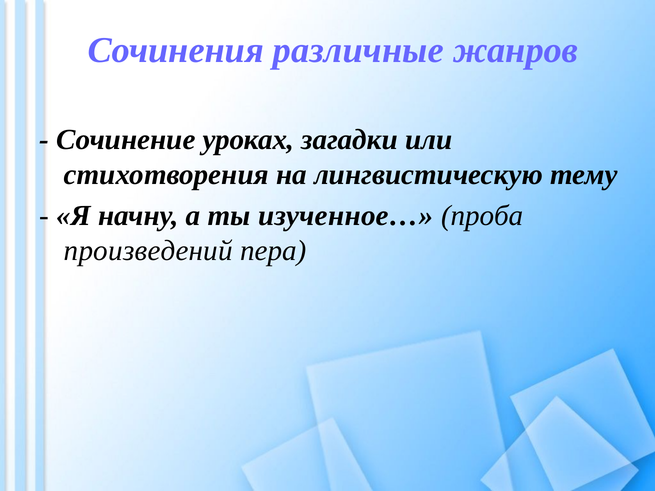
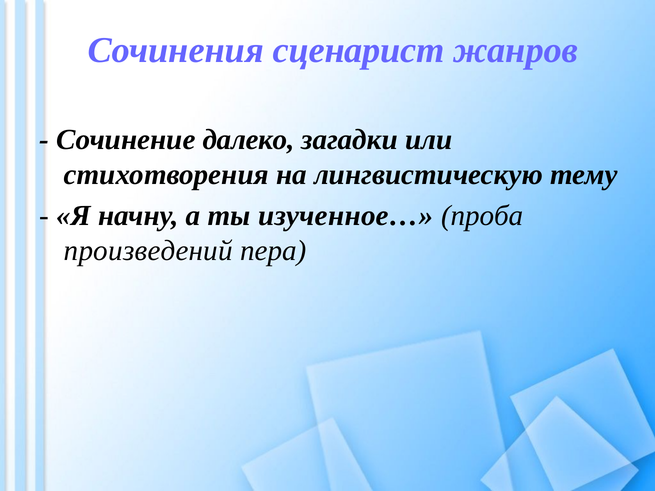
различные: различные -> сценарист
уроках: уроках -> далеко
